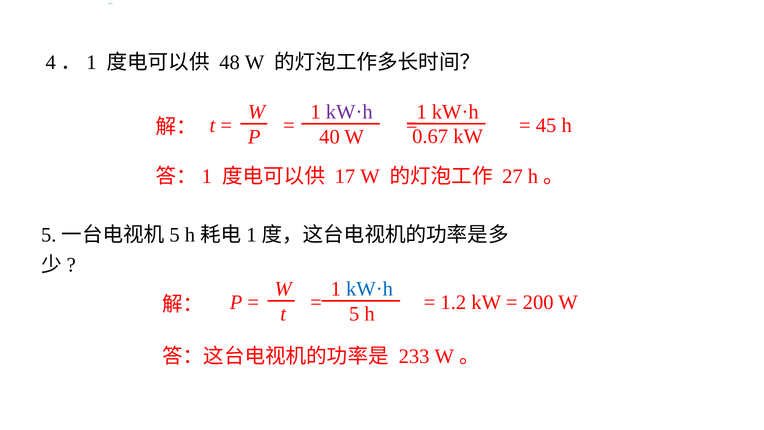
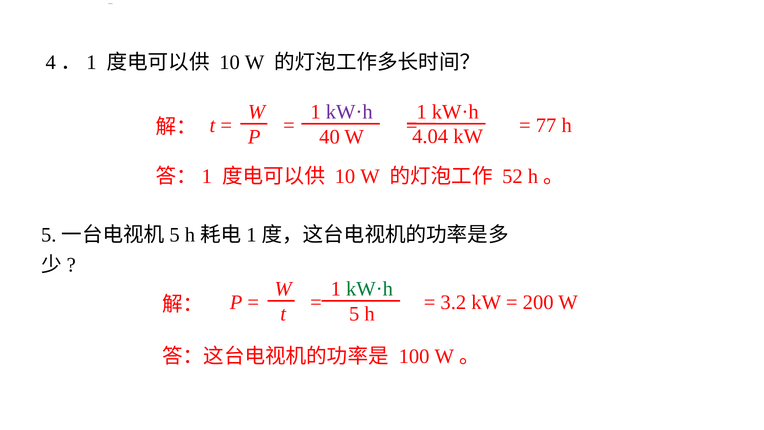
48 at (230, 63): 48 -> 10
45: 45 -> 77
0.67: 0.67 -> 4.04
17 at (345, 176): 17 -> 10
27: 27 -> 52
kW·h at (369, 289) colour: blue -> green
1.2: 1.2 -> 3.2
233: 233 -> 100
